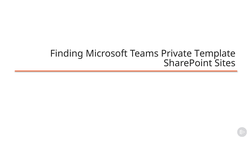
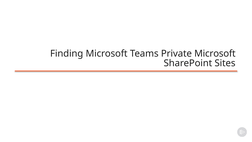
Private Template: Template -> Microsoft
